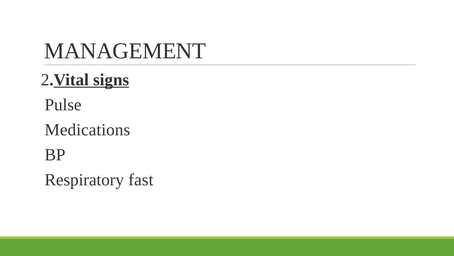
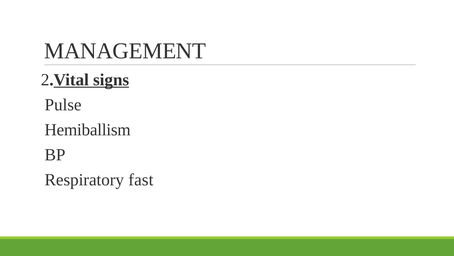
Medications: Medications -> Hemiballism
